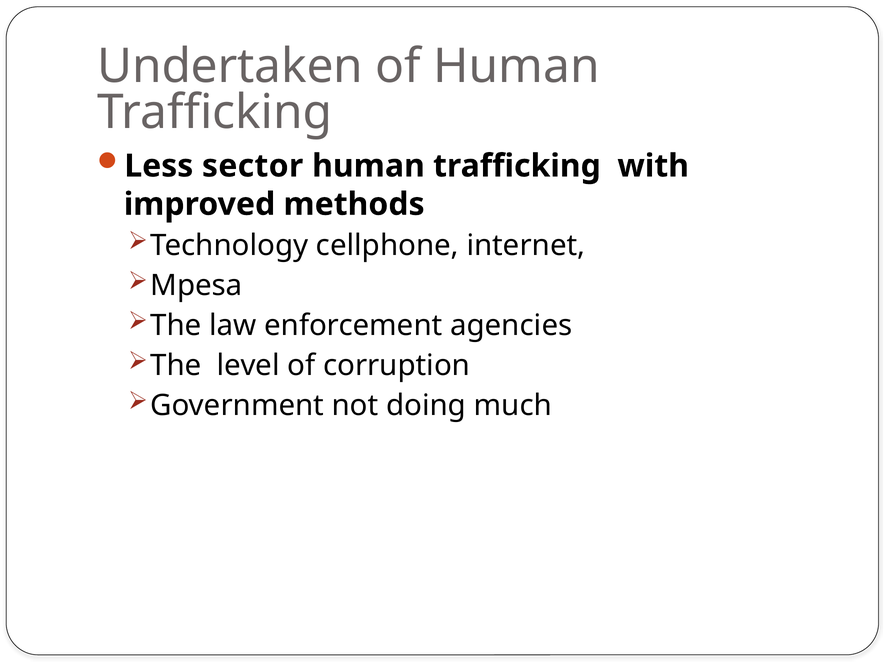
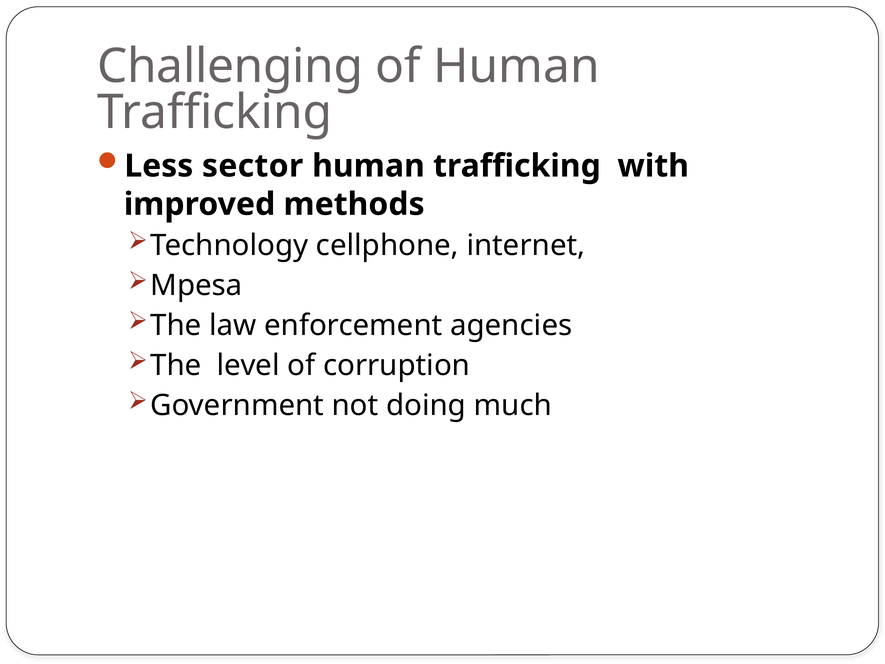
Undertaken: Undertaken -> Challenging
